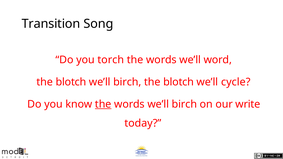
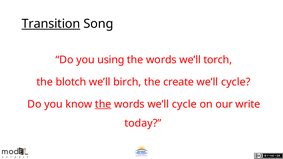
Transition underline: none -> present
torch: torch -> using
word: word -> torch
blotch at (179, 82): blotch -> create
words we’ll birch: birch -> cycle
